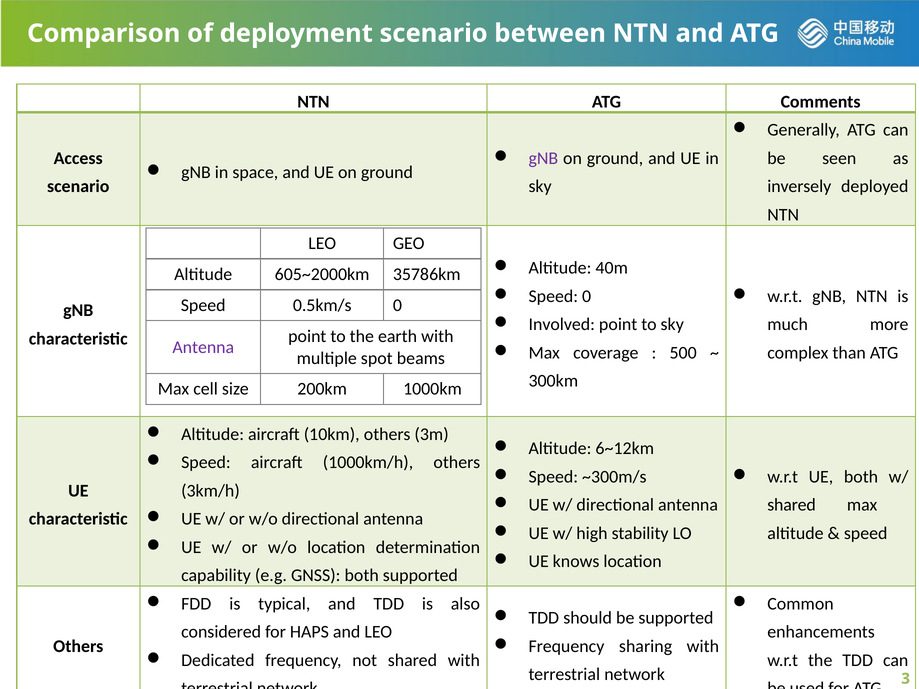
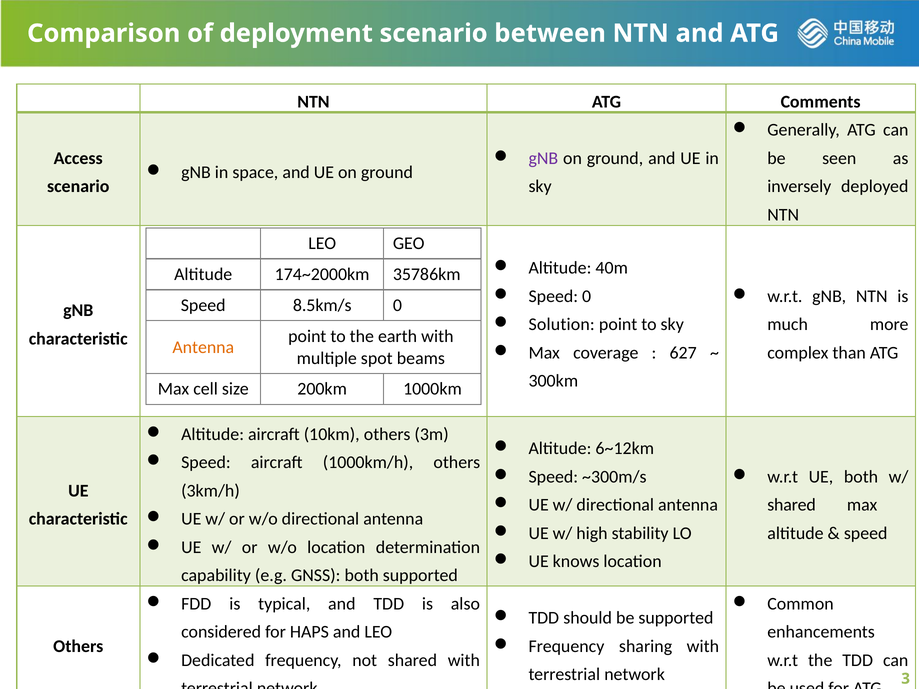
605~2000km: 605~2000km -> 174~2000km
0.5km/s: 0.5km/s -> 8.5km/s
Involved: Involved -> Solution
Antenna at (203, 347) colour: purple -> orange
500: 500 -> 627
